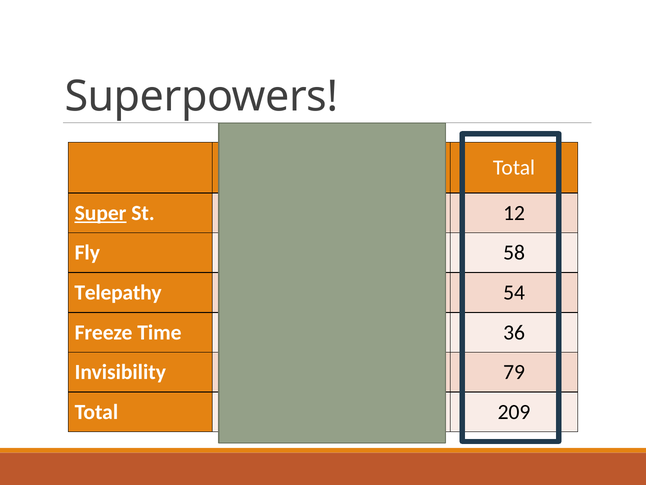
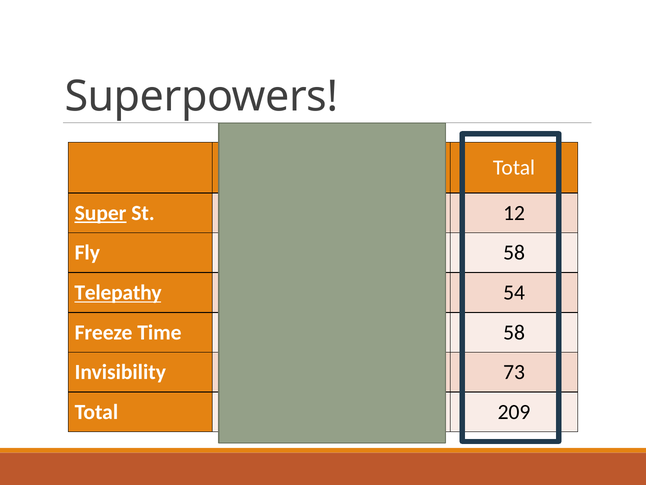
Telepathy underline: none -> present
36 at (514, 332): 36 -> 58
79: 79 -> 73
